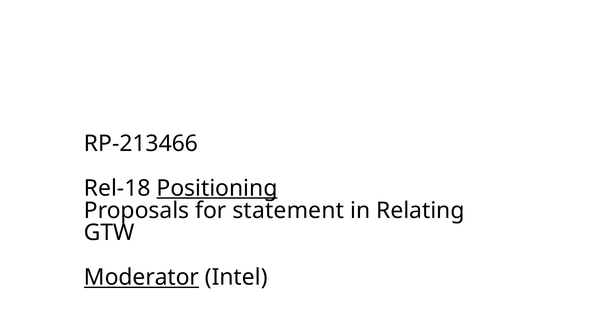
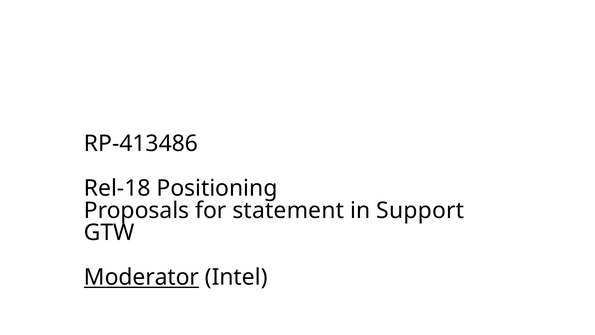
RP-213466: RP-213466 -> RP-413486
Positioning underline: present -> none
Relating: Relating -> Support
